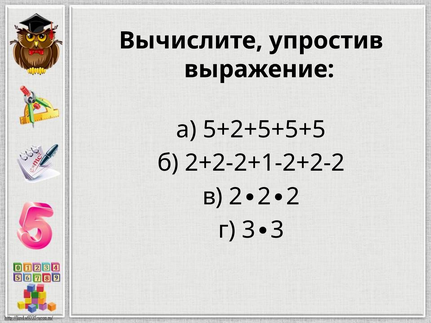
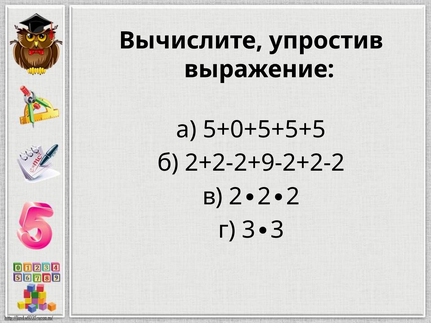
5+2+5+5+5: 5+2+5+5+5 -> 5+0+5+5+5
2+2-2+1-2+2-2: 2+2-2+1-2+2-2 -> 2+2-2+9-2+2-2
